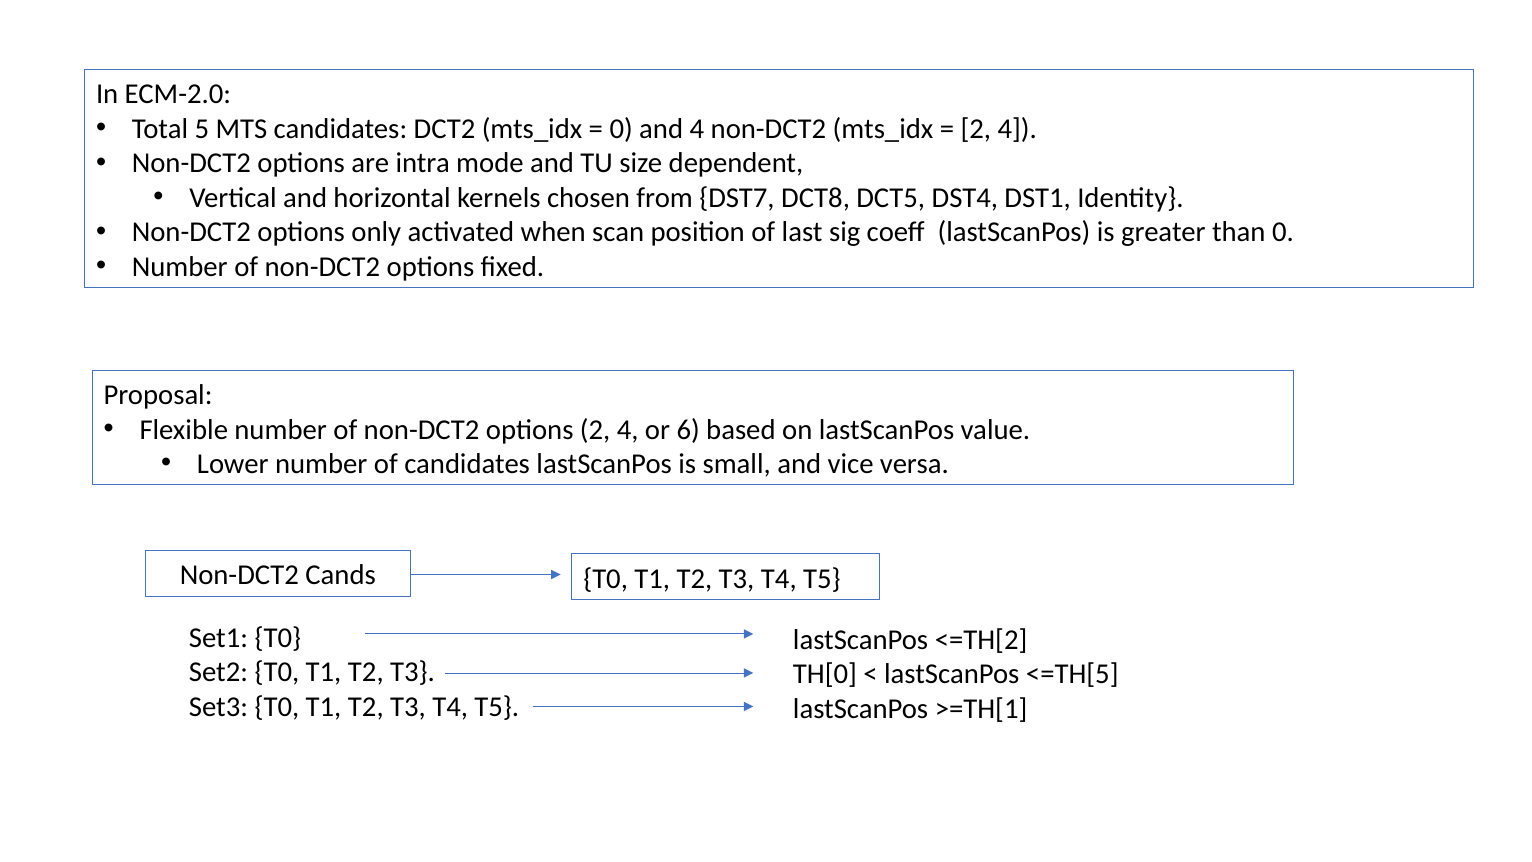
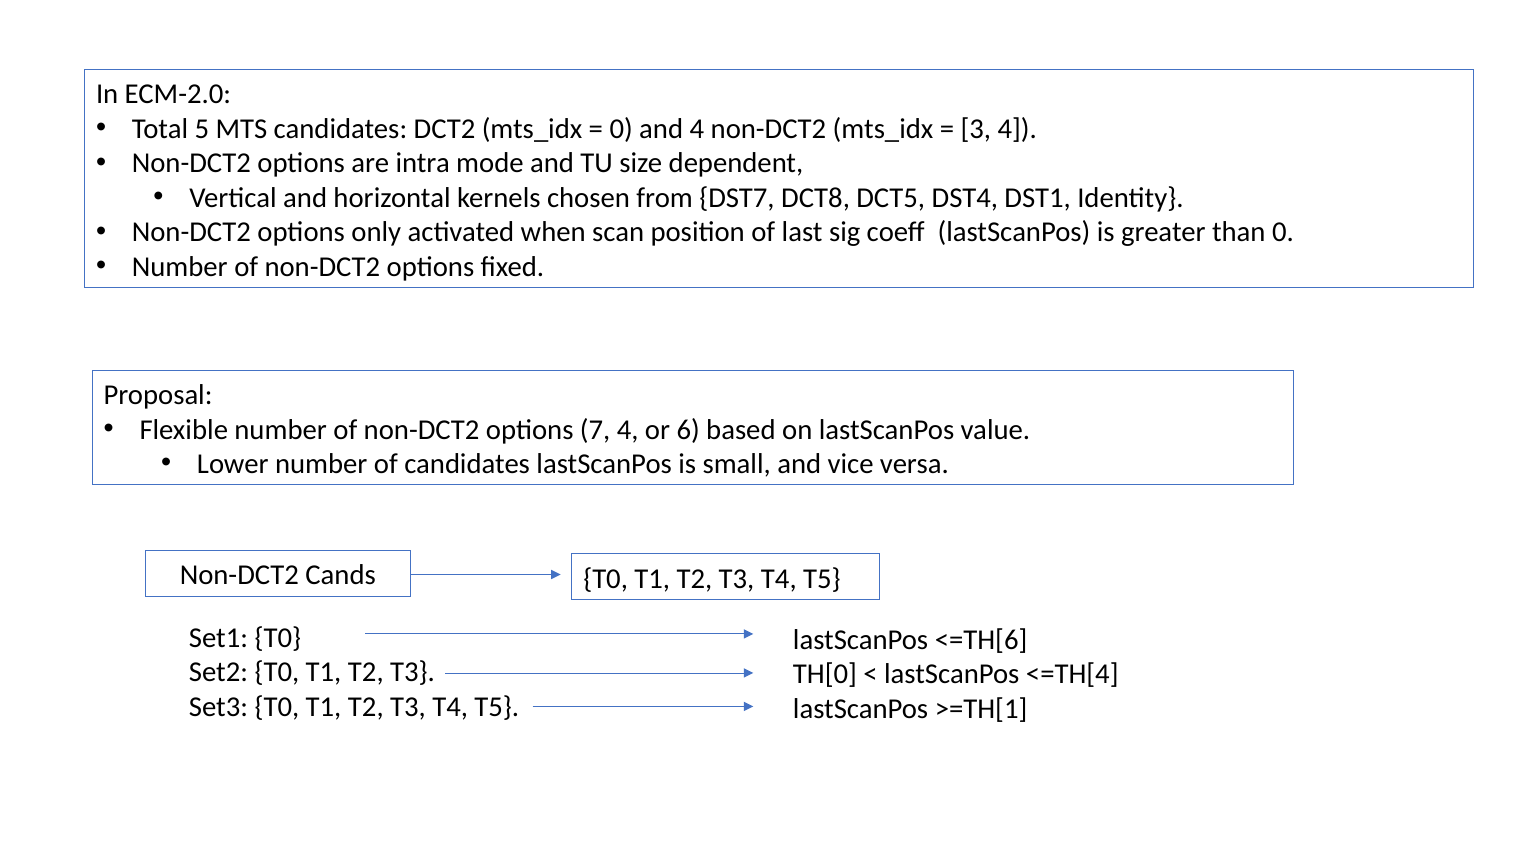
2 at (976, 129): 2 -> 3
options 2: 2 -> 7
<=TH[2: <=TH[2 -> <=TH[6
<=TH[5: <=TH[5 -> <=TH[4
